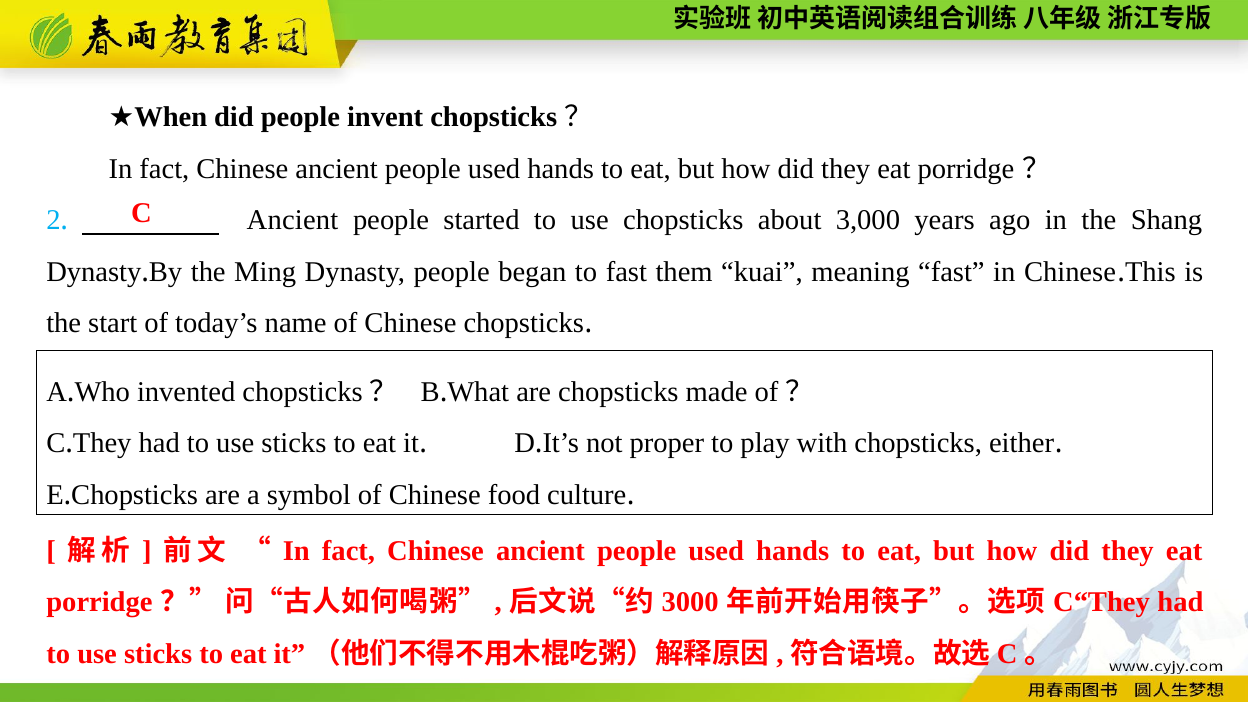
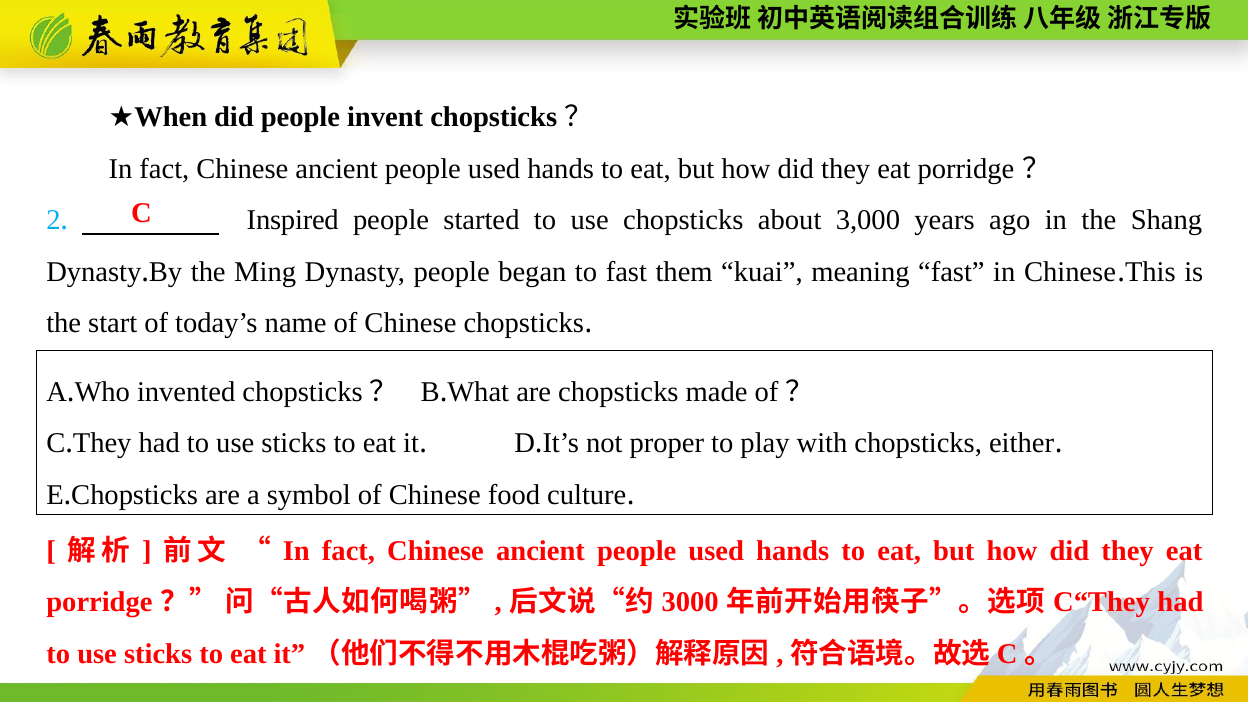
Ancient at (293, 220): Ancient -> Inspired
